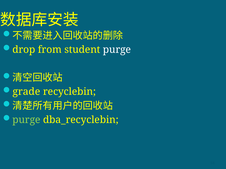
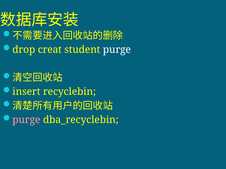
from: from -> creat
grade: grade -> insert
purge at (26, 120) colour: light green -> pink
